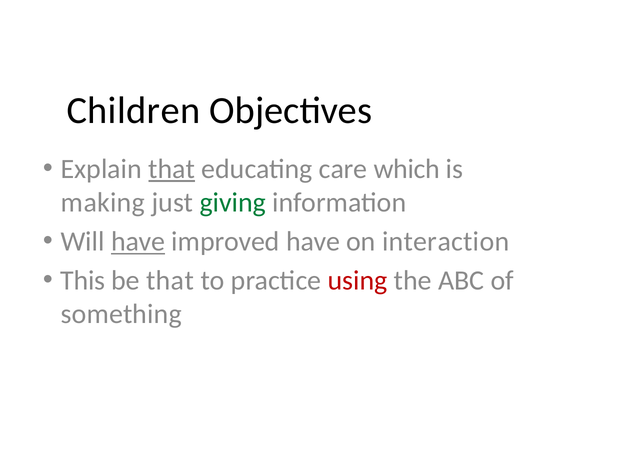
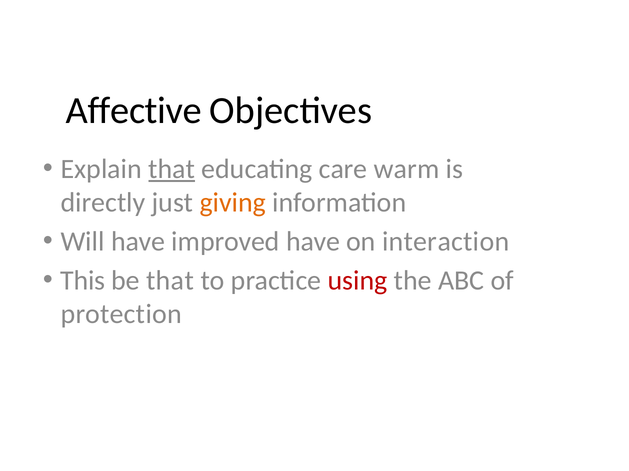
Children: Children -> Affective
which: which -> warm
making: making -> directly
giving colour: green -> orange
have at (138, 242) underline: present -> none
something: something -> protection
